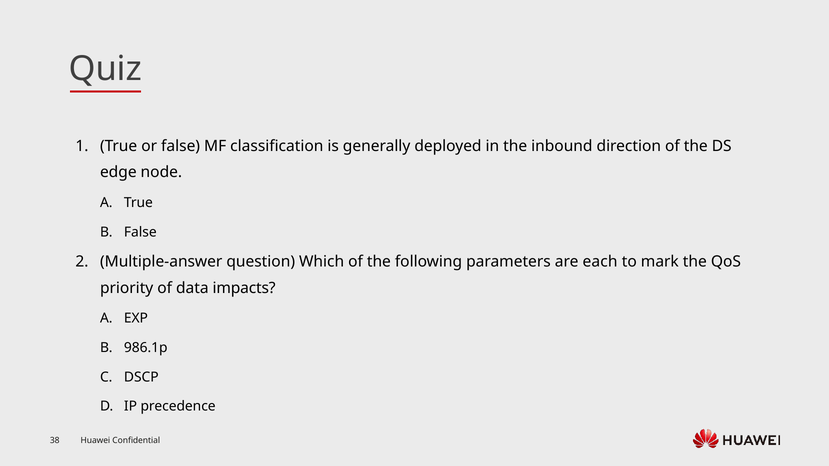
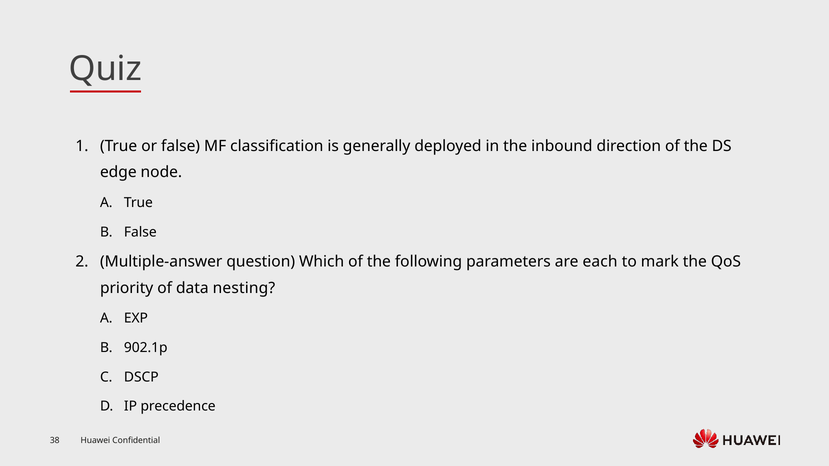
impacts: impacts -> nesting
986.1p: 986.1p -> 902.1p
